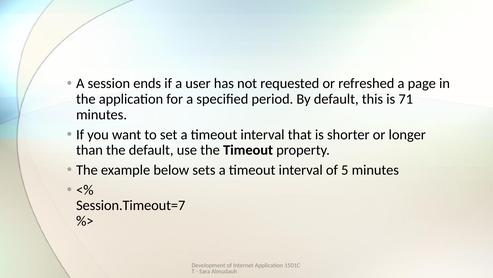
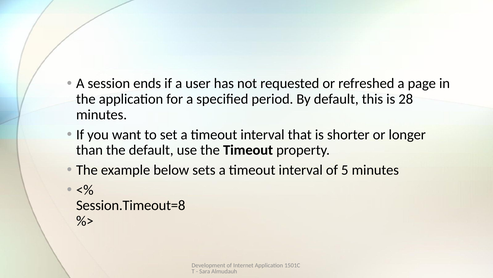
71: 71 -> 28
Session.Timeout=7: Session.Timeout=7 -> Session.Timeout=8
